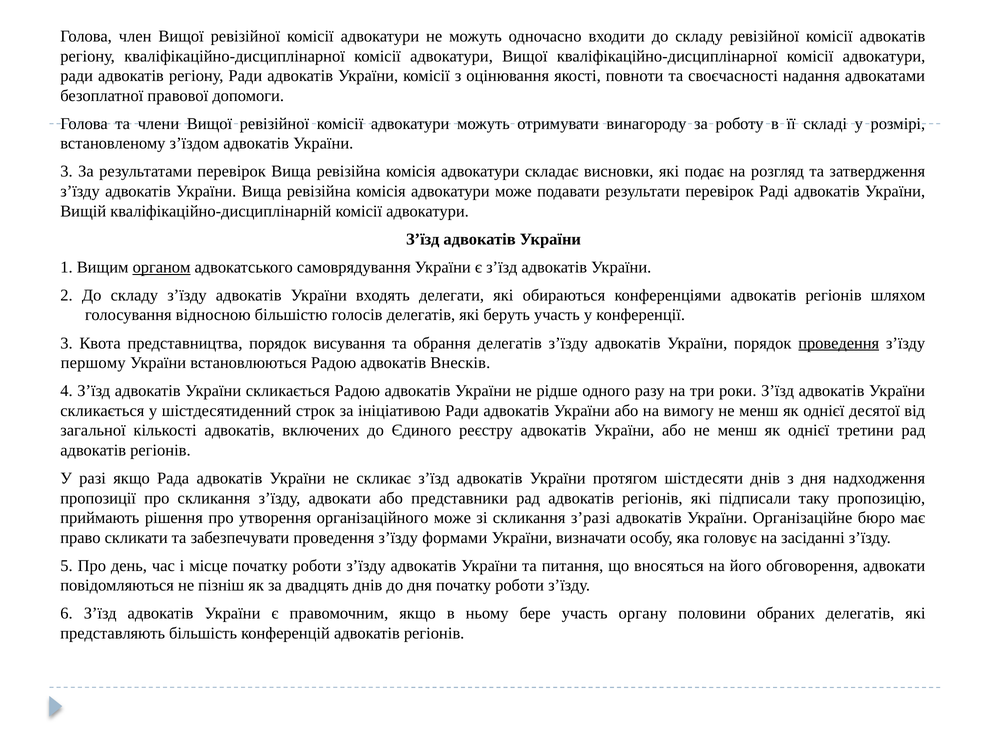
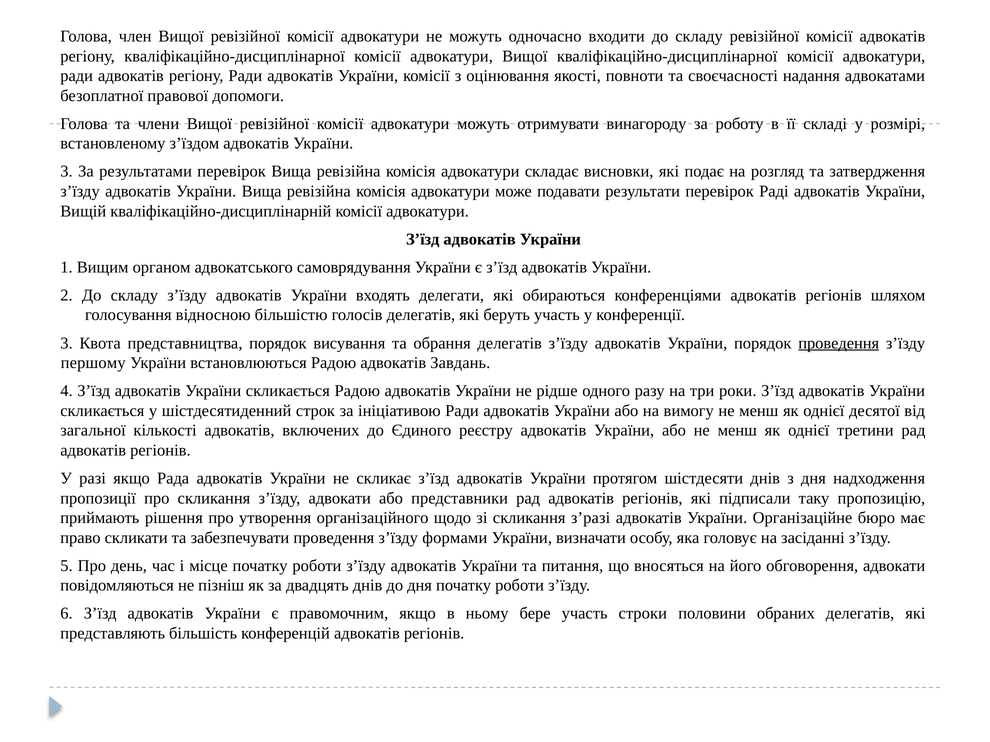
органом underline: present -> none
Внесків: Внесків -> Завдань
організаційного може: може -> щодо
органу: органу -> строки
